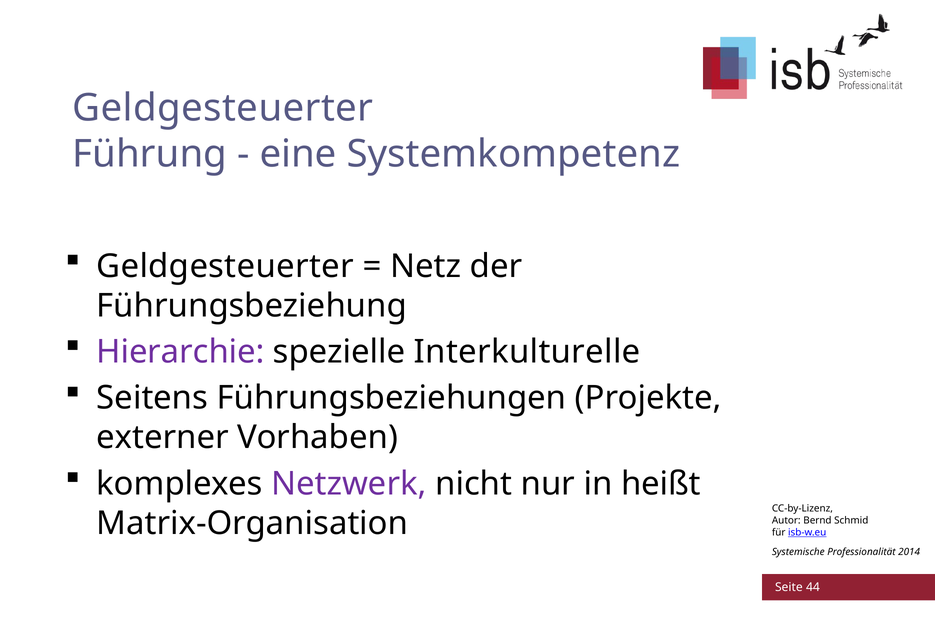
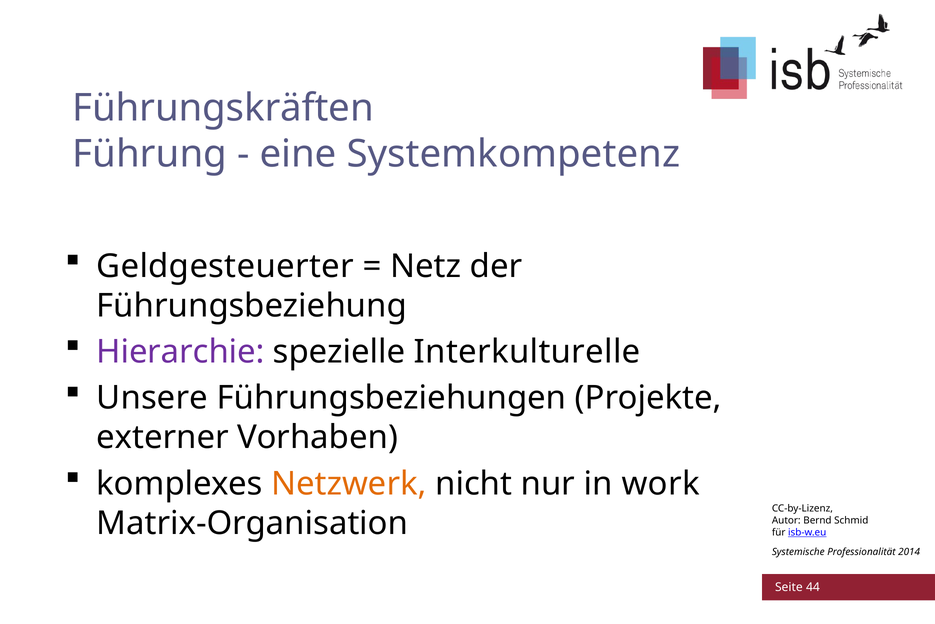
Geldgesteuerter at (223, 108): Geldgesteuerter -> Führungskräften
Seitens: Seitens -> Unsere
Netzwerk colour: purple -> orange
heißt: heißt -> work
